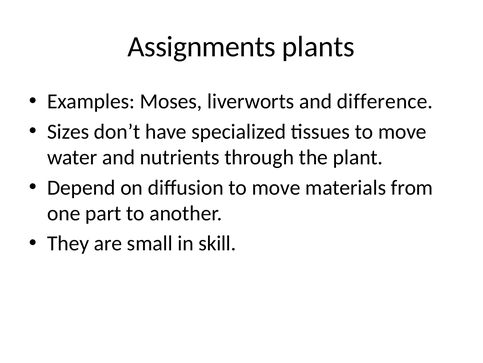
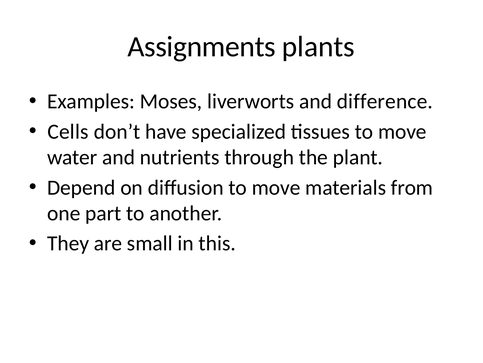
Sizes: Sizes -> Cells
skill: skill -> this
